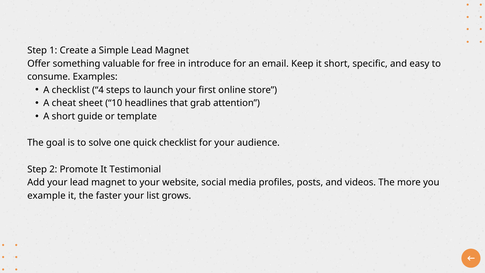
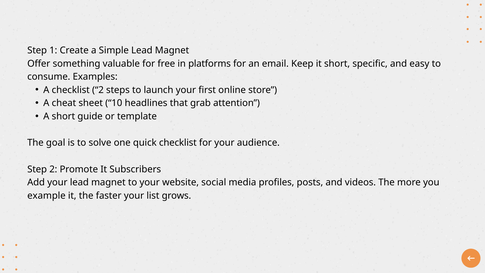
introduce: introduce -> platforms
checklist 4: 4 -> 2
Testimonial: Testimonial -> Subscribers
